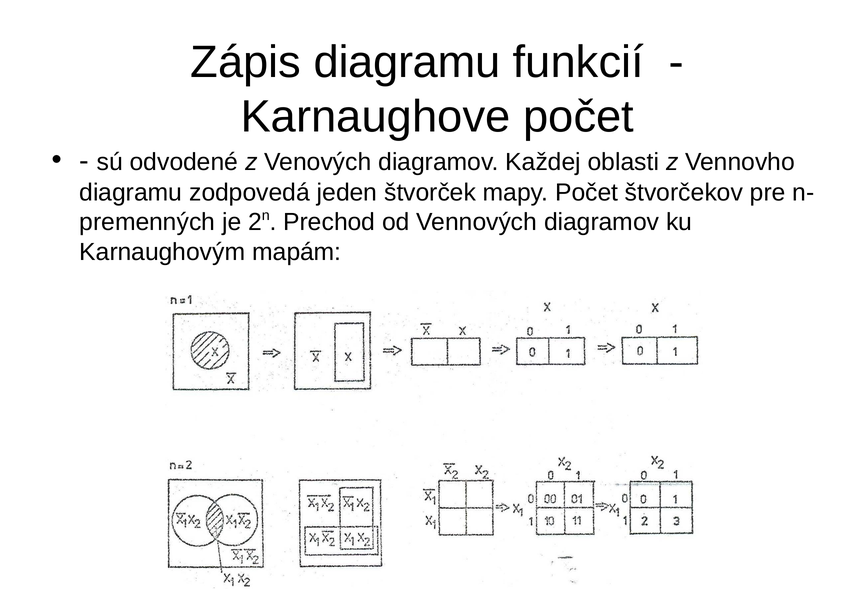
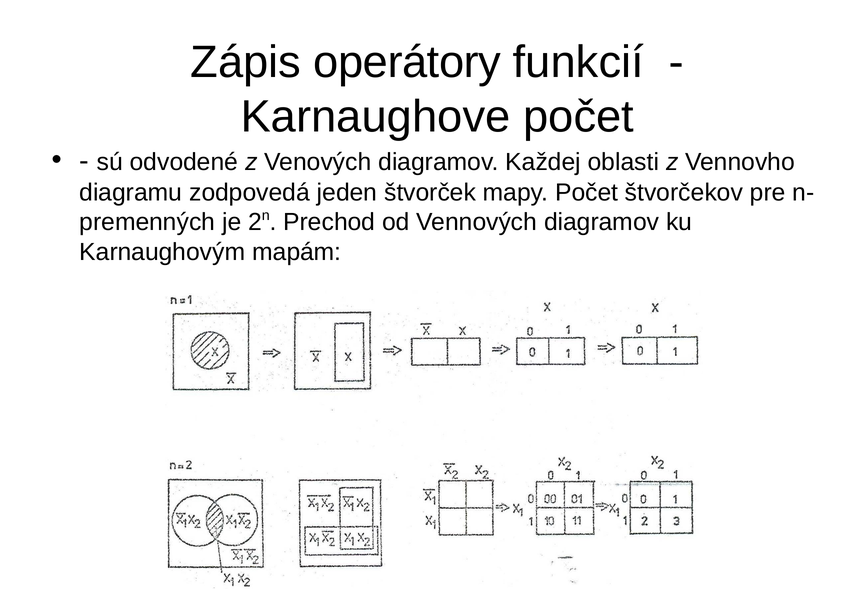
Zápis diagramu: diagramu -> operátory
